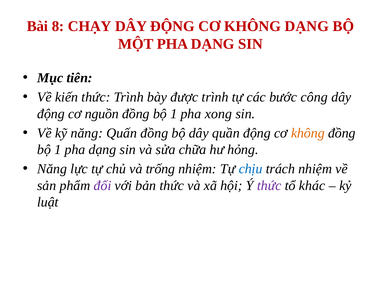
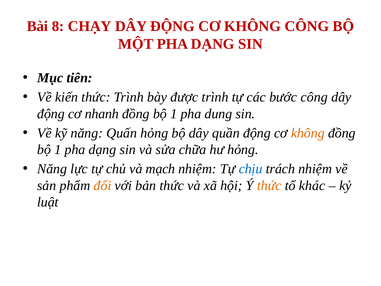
KHÔNG DẠNG: DẠNG -> CÔNG
nguồn: nguồn -> nhanh
xong: xong -> dung
Quấn đồng: đồng -> hỏng
trống: trống -> mạch
đối colour: purple -> orange
thức at (269, 185) colour: purple -> orange
